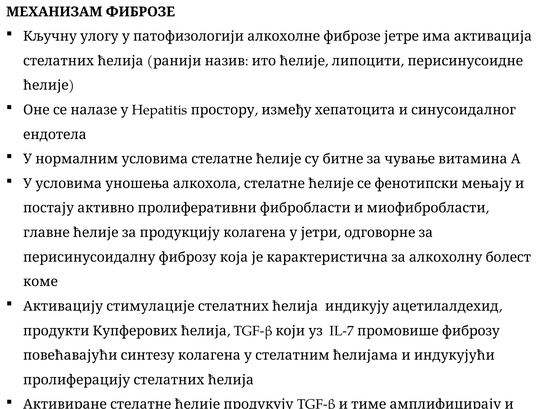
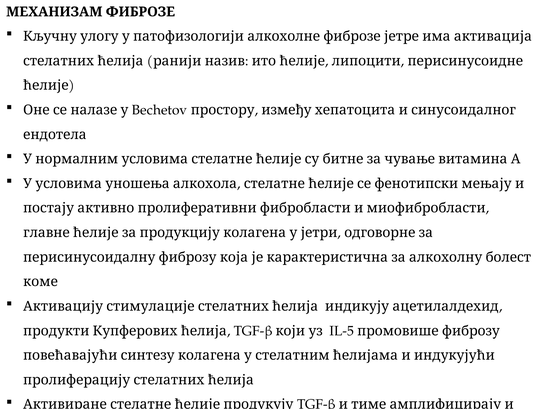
Hepatitis: Hepatitis -> Bechetov
IL-7: IL-7 -> IL-5
